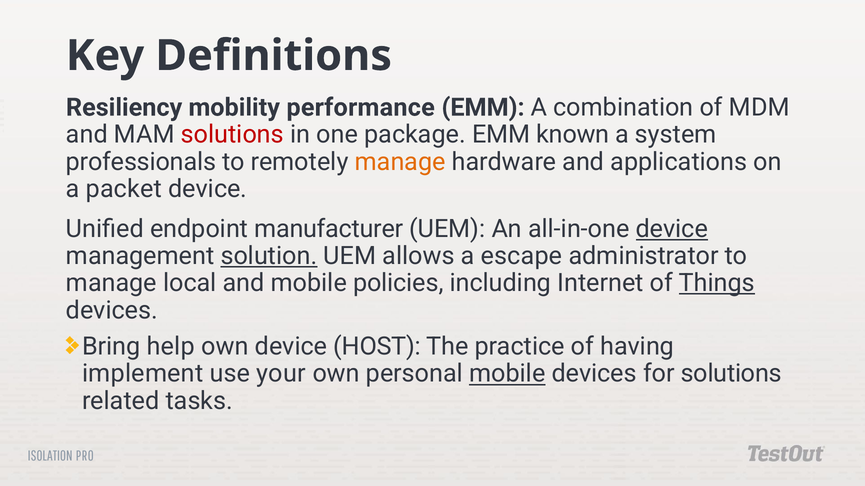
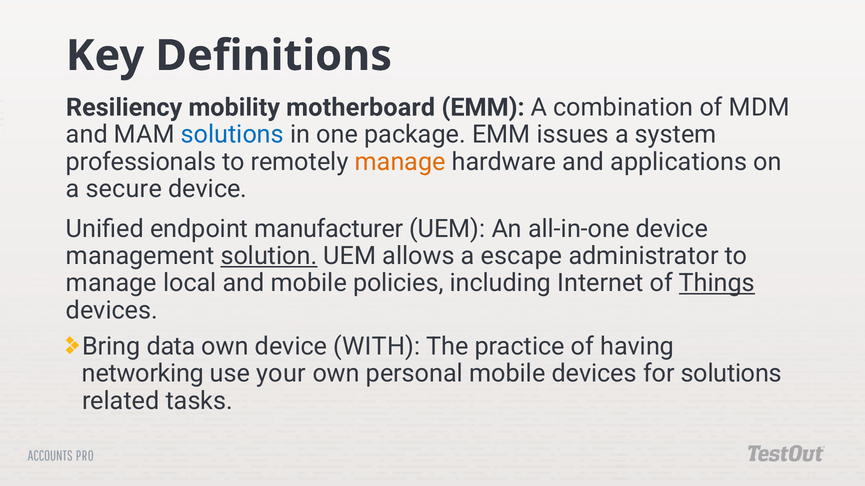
performance: performance -> motherboard
solutions at (232, 135) colour: red -> blue
known: known -> issues
packet: packet -> secure
device at (672, 229) underline: present -> none
help: help -> data
HOST: HOST -> WITH
implement: implement -> networking
mobile at (507, 374) underline: present -> none
ISOLATION: ISOLATION -> ACCOUNTS
